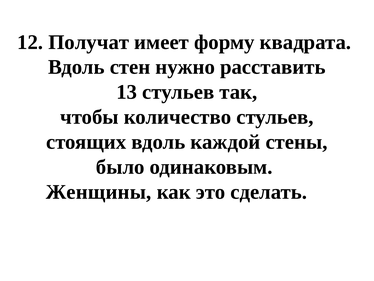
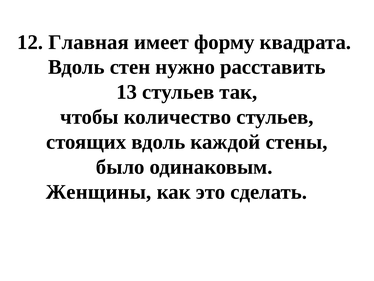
Получат: Получат -> Главная
